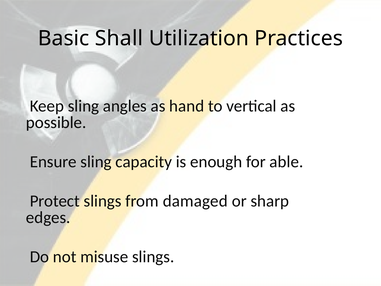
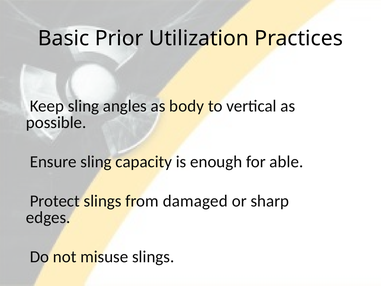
Shall: Shall -> Prior
hand: hand -> body
